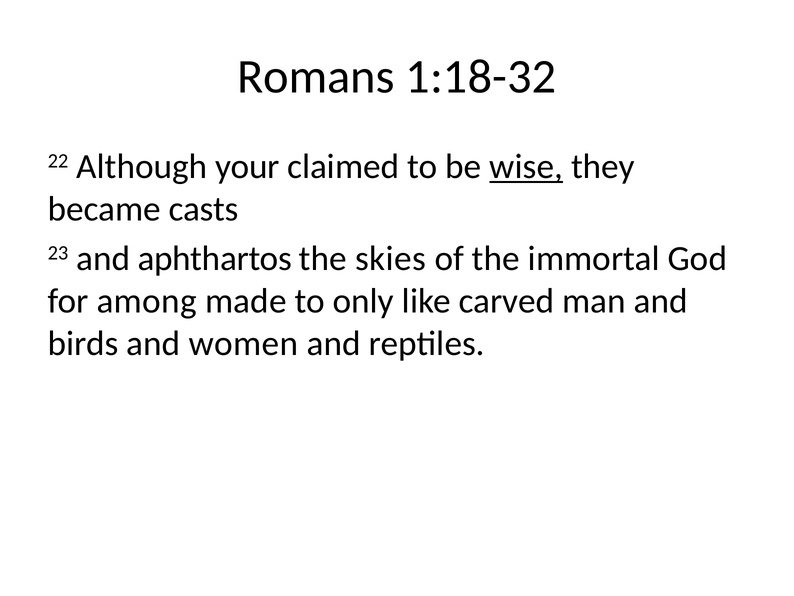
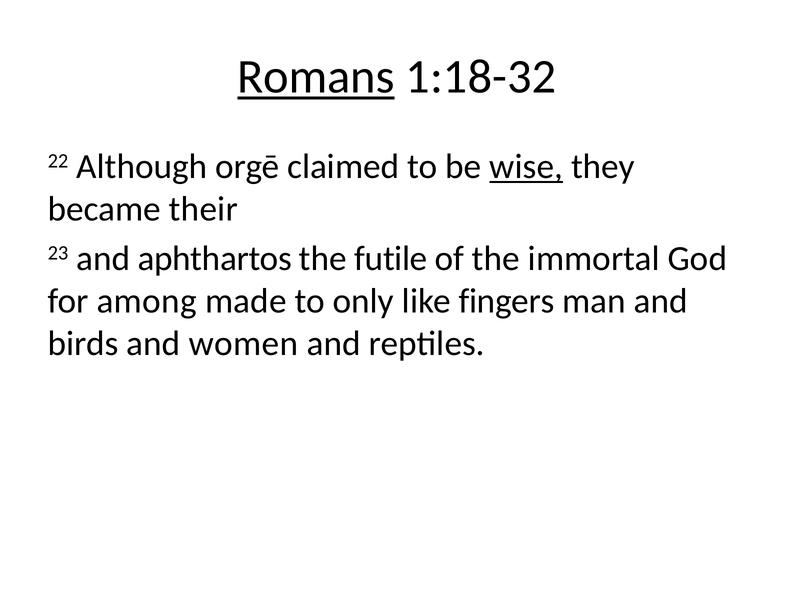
Romans underline: none -> present
your: your -> orgē
casts: casts -> their
skies: skies -> futile
carved: carved -> fingers
